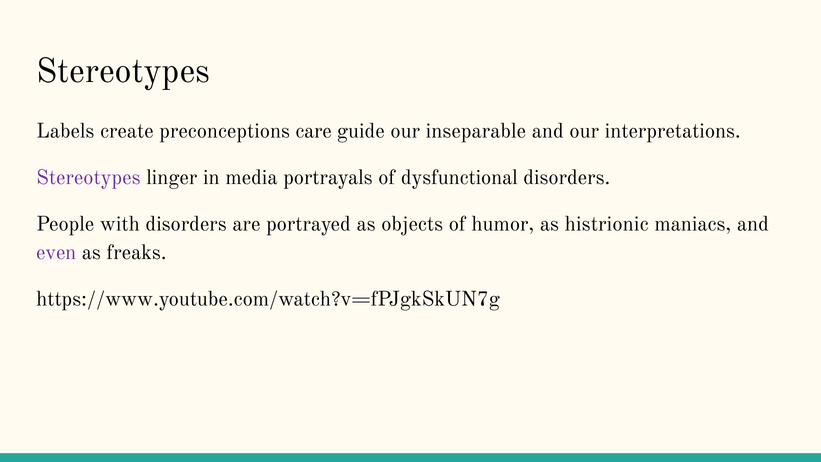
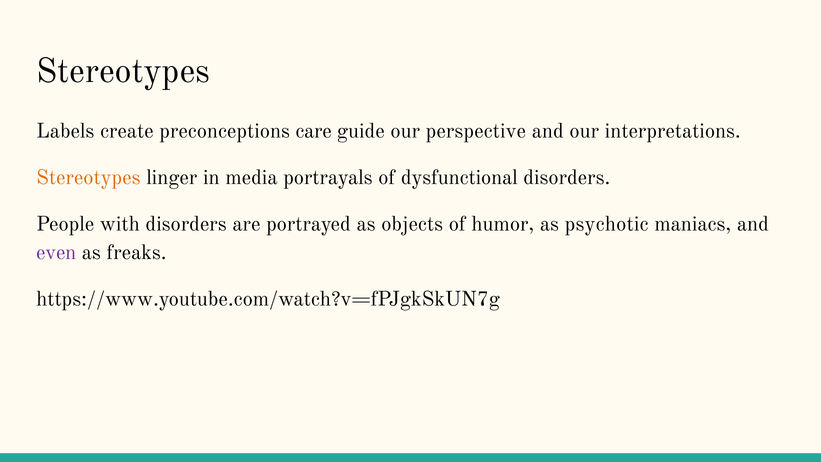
inseparable: inseparable -> perspective
Stereotypes at (88, 177) colour: purple -> orange
histrionic: histrionic -> psychotic
